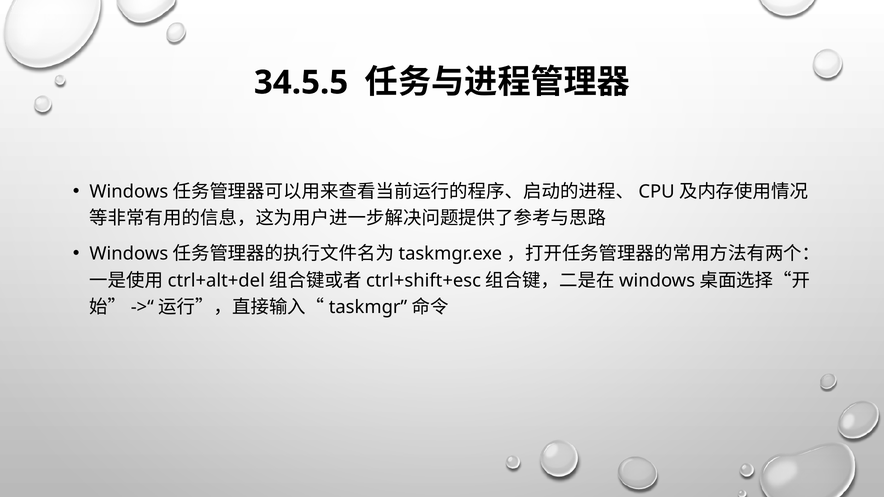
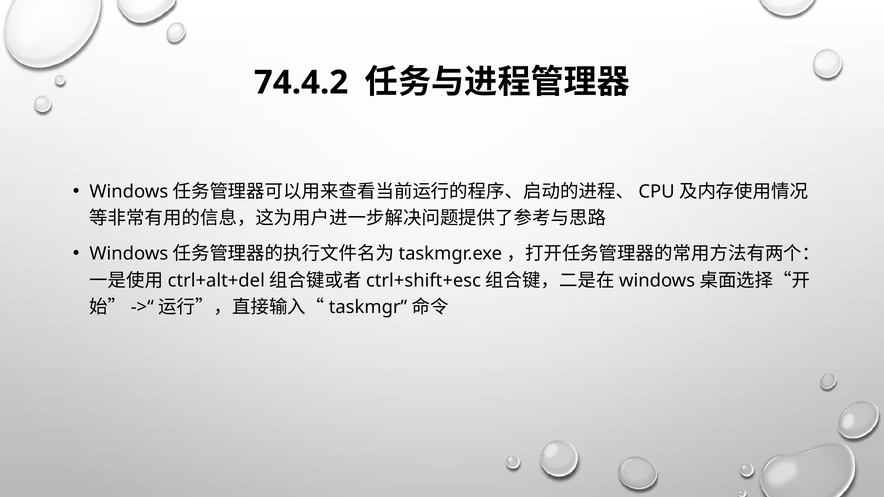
34.5.5: 34.5.5 -> 74.4.2
